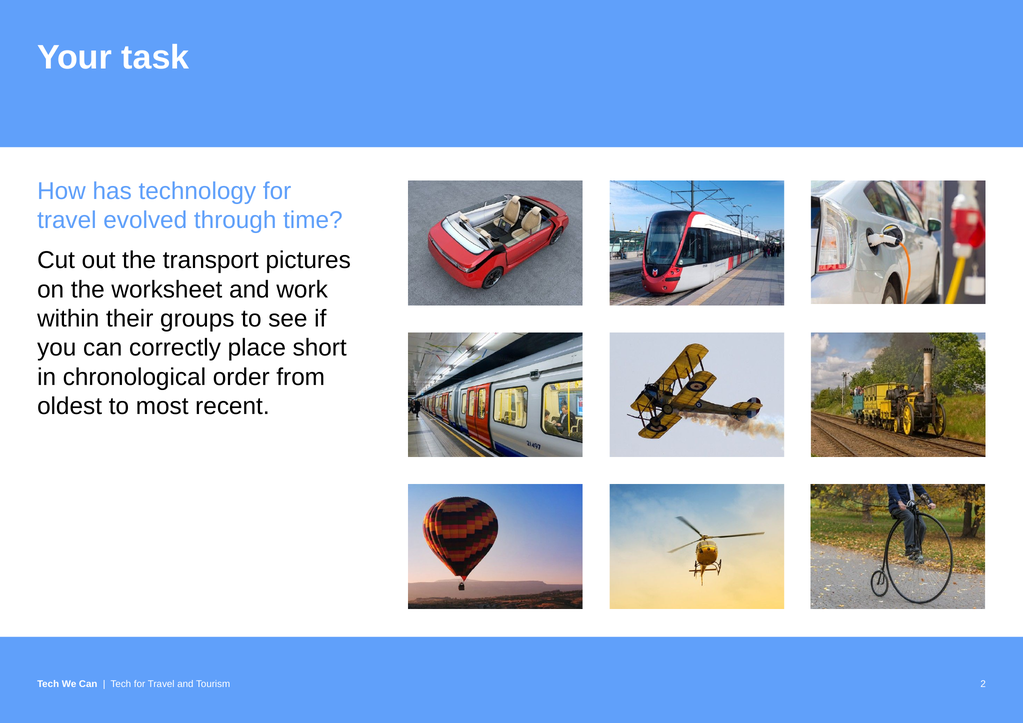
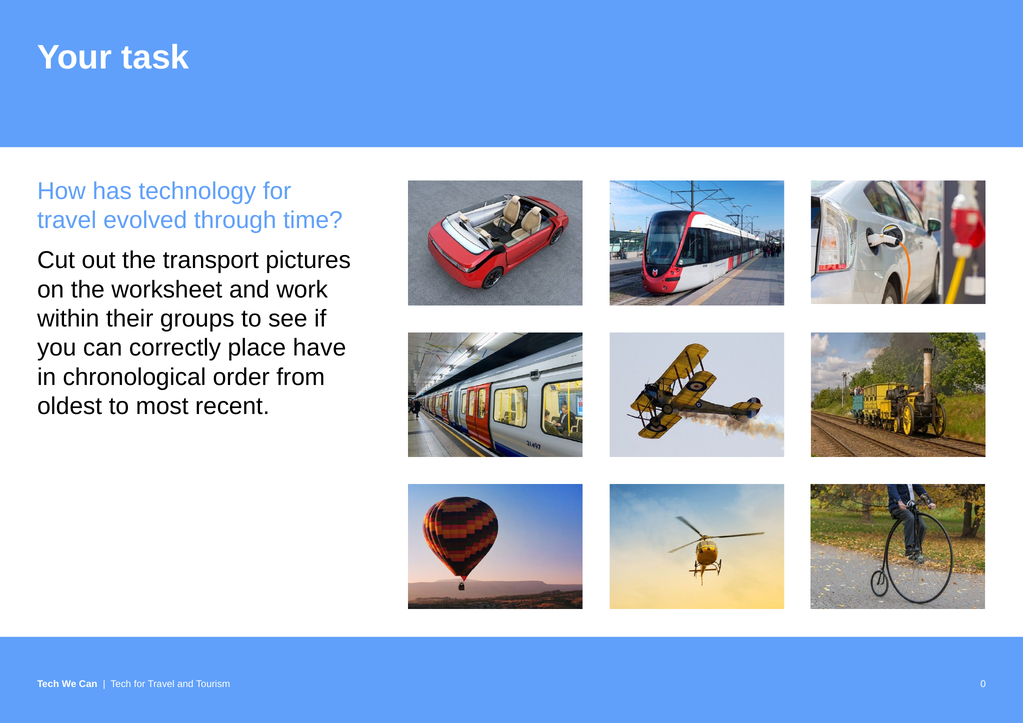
short: short -> have
2: 2 -> 0
